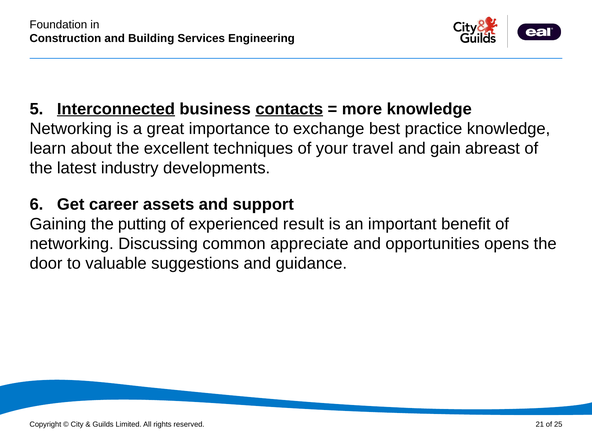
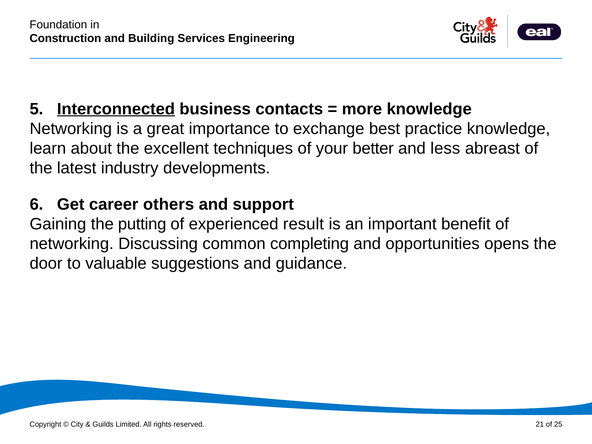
contacts underline: present -> none
travel: travel -> better
gain: gain -> less
assets: assets -> others
appreciate: appreciate -> completing
